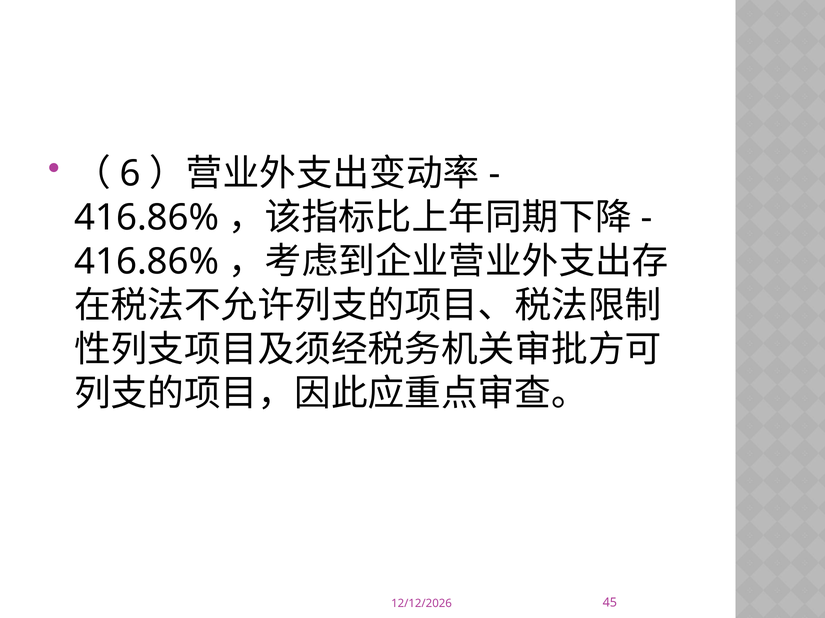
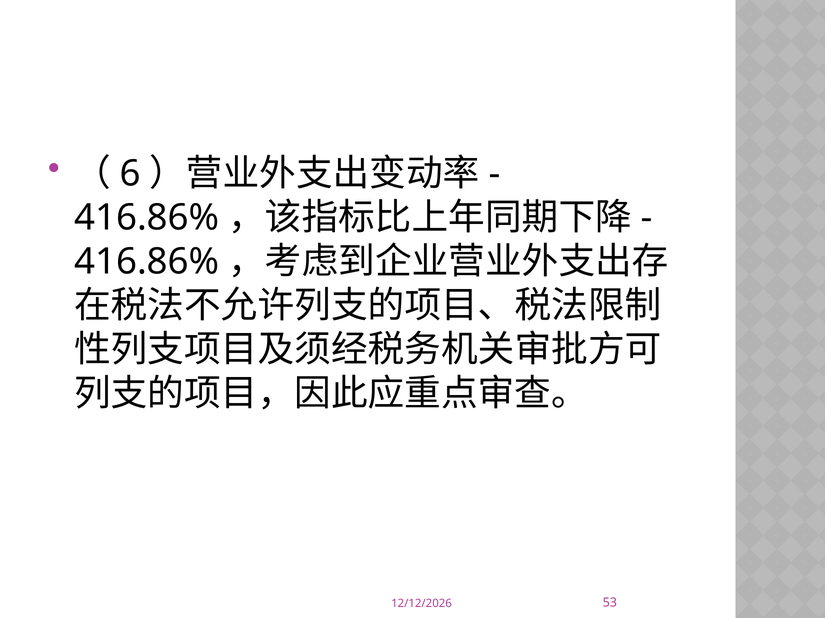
45: 45 -> 53
